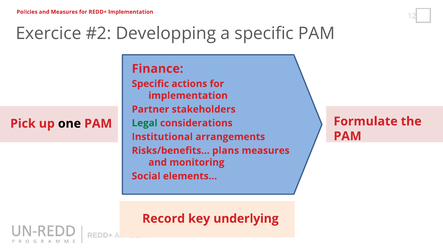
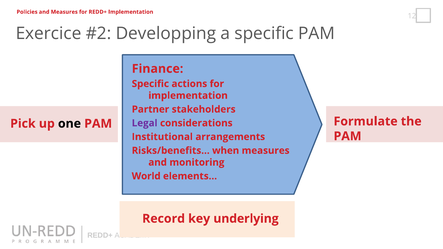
Legal colour: green -> purple
plans: plans -> when
Social: Social -> World
